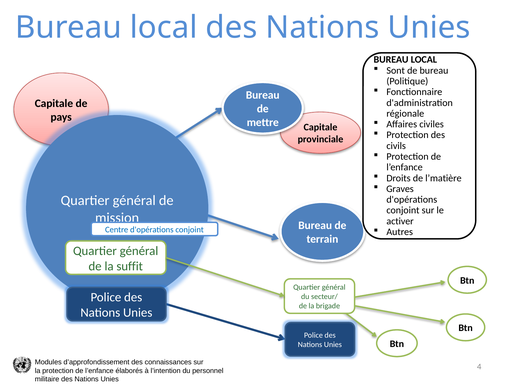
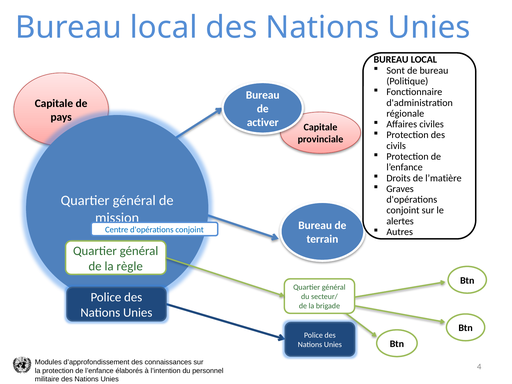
mettre: mettre -> activer
activer: activer -> alertes
suffit: suffit -> règle
